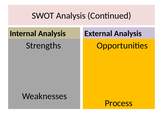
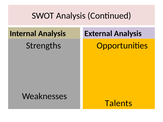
Process: Process -> Talents
